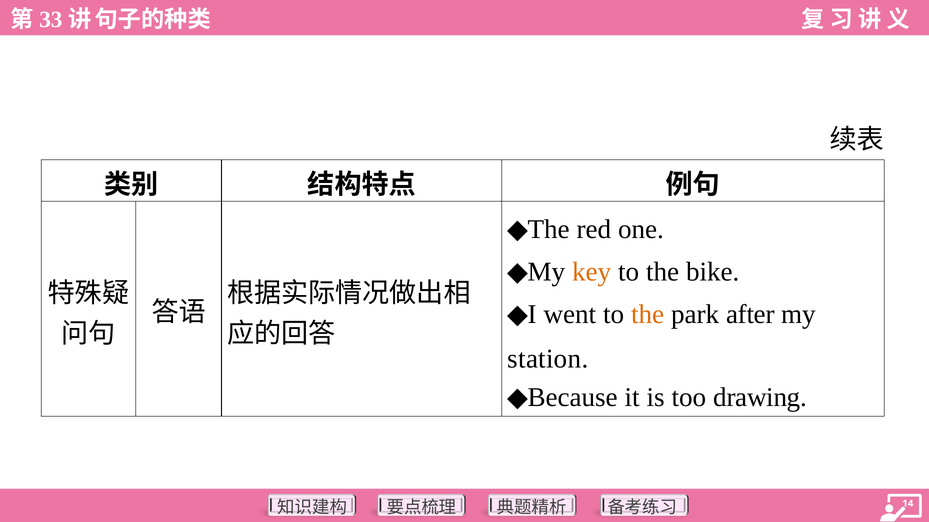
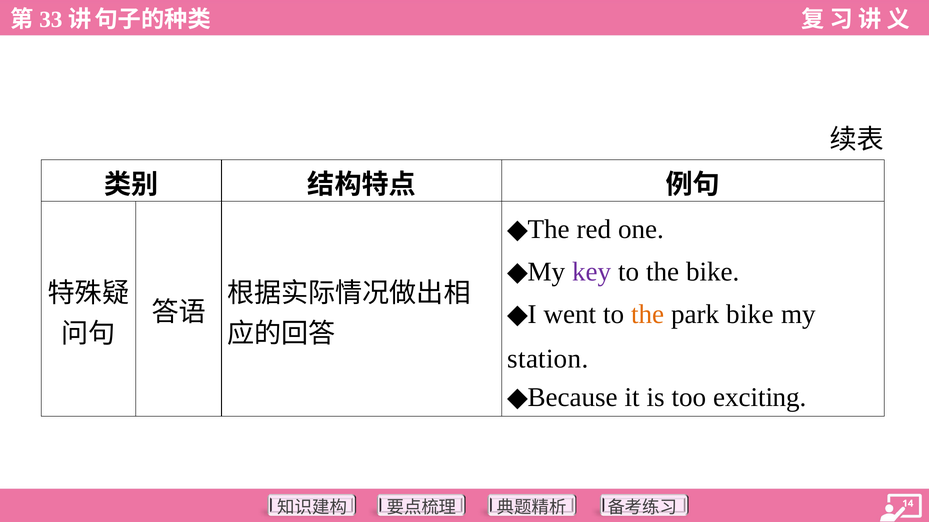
key colour: orange -> purple
park after: after -> bike
drawing: drawing -> exciting
